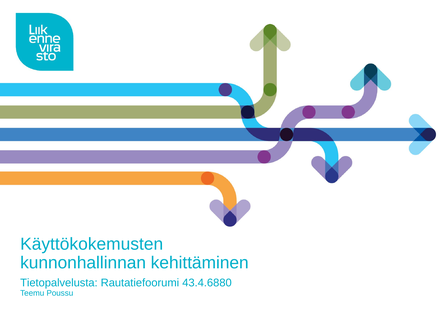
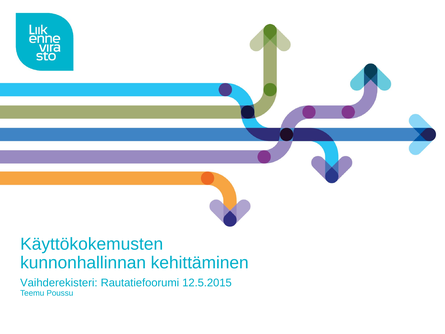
Tietopalvelusta: Tietopalvelusta -> Vaihderekisteri
43.4.6880: 43.4.6880 -> 12.5.2015
